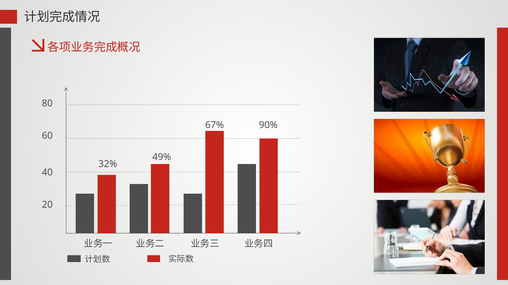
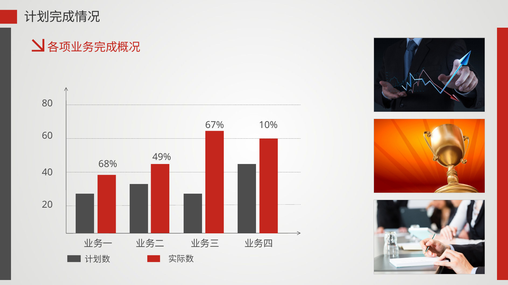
90%: 90% -> 10%
32%: 32% -> 68%
